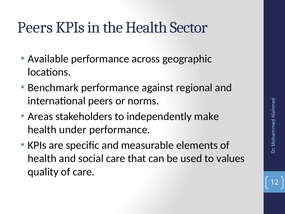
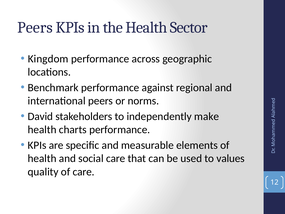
Available: Available -> Kingdom
Areas: Areas -> David
under: under -> charts
